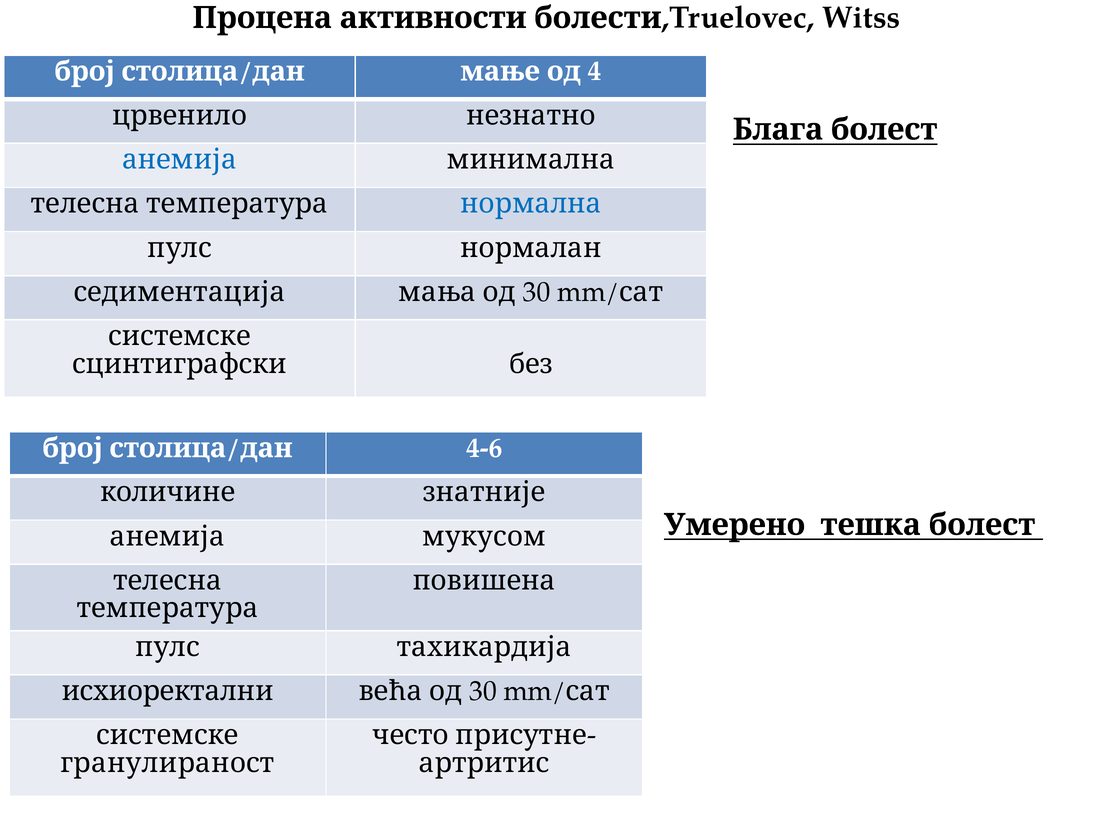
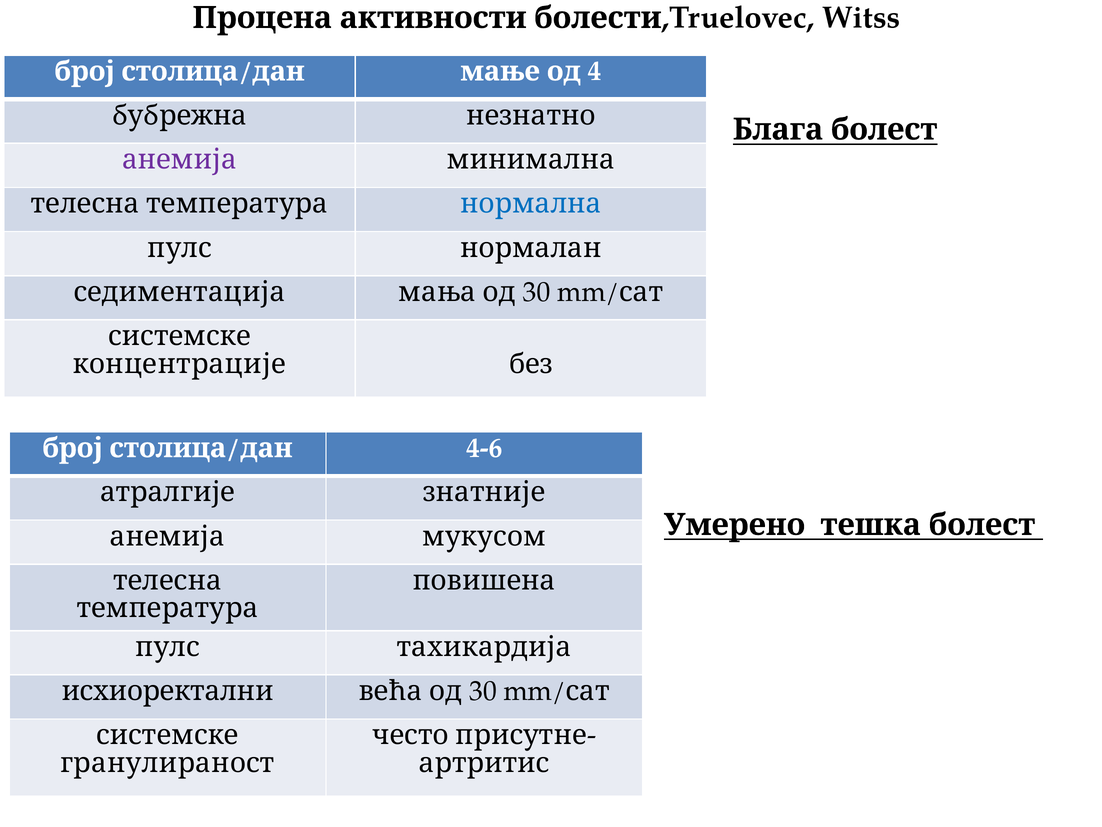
црвенило: црвенило -> бубрежна
анемија at (179, 160) colour: blue -> purple
сцинтиграфски: сцинтиграфски -> концентрације
количине: количине -> атралгије
